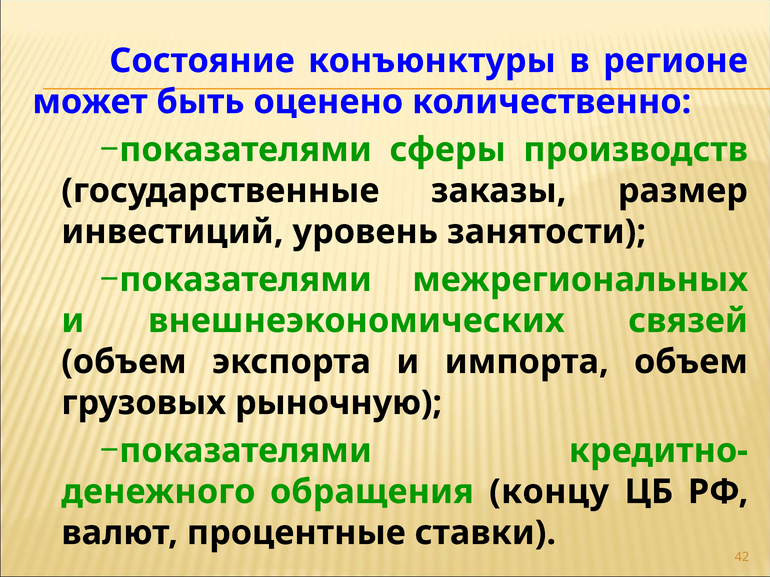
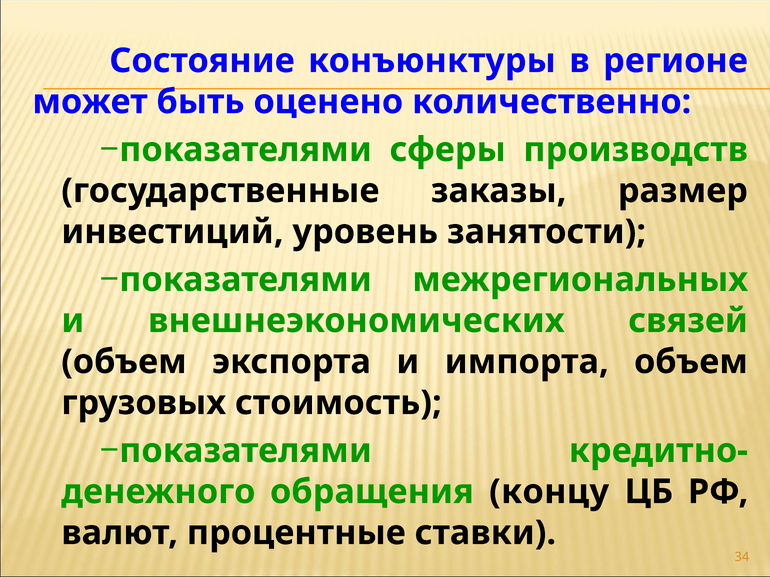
рыночную: рыночную -> стоимость
42: 42 -> 34
